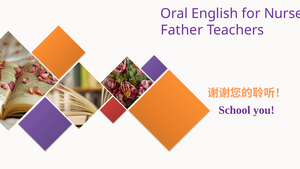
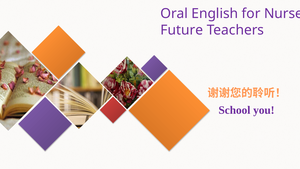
Father: Father -> Future
